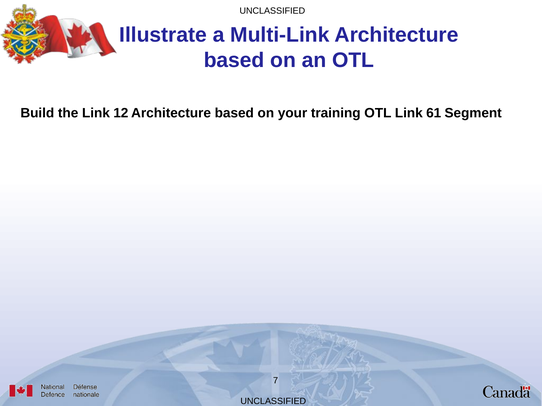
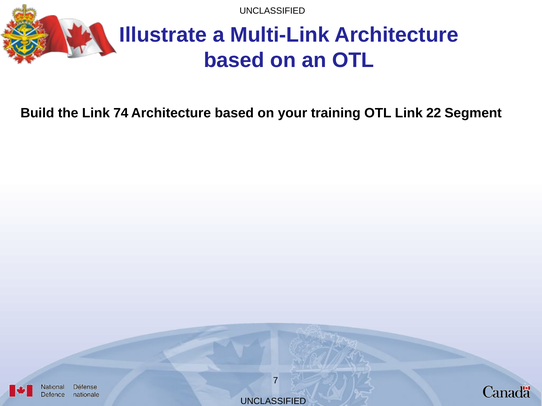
12: 12 -> 74
61: 61 -> 22
